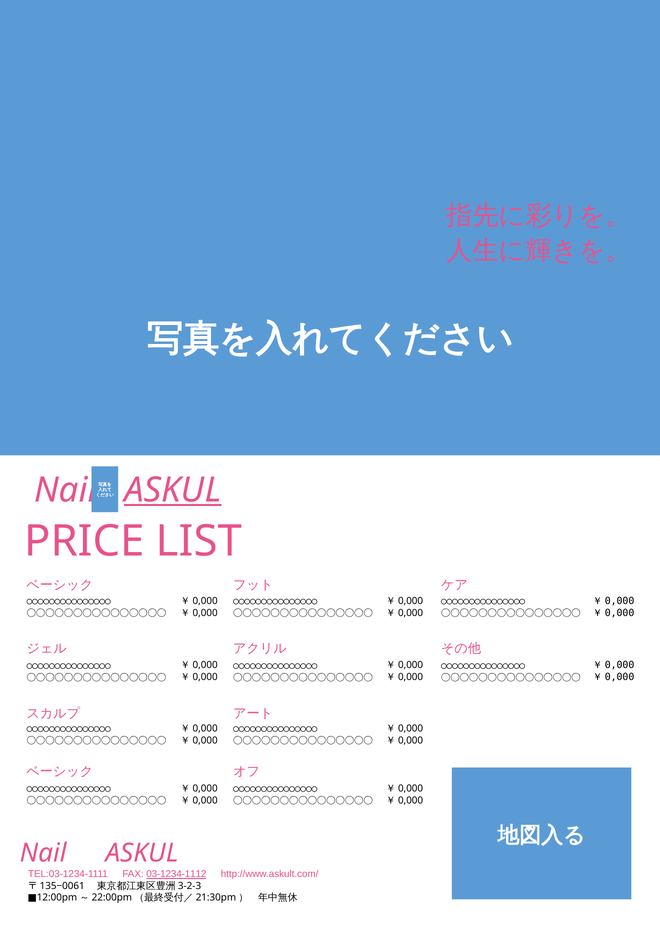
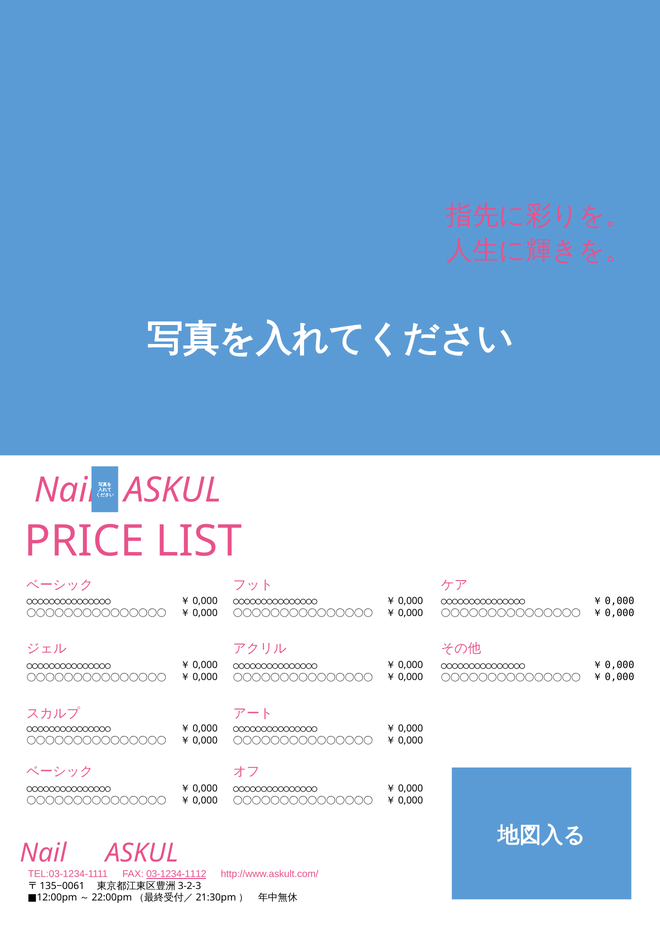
ASKUL at (173, 490) underline: present -> none
